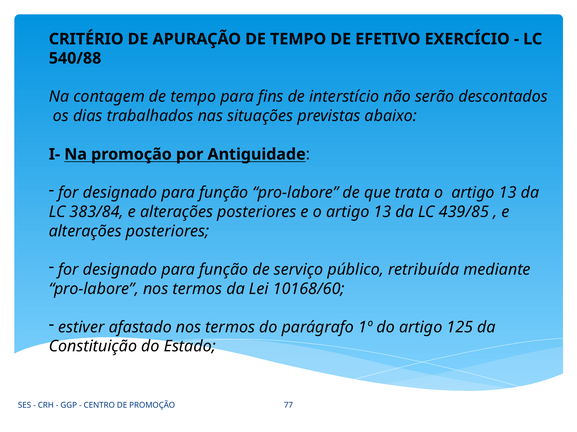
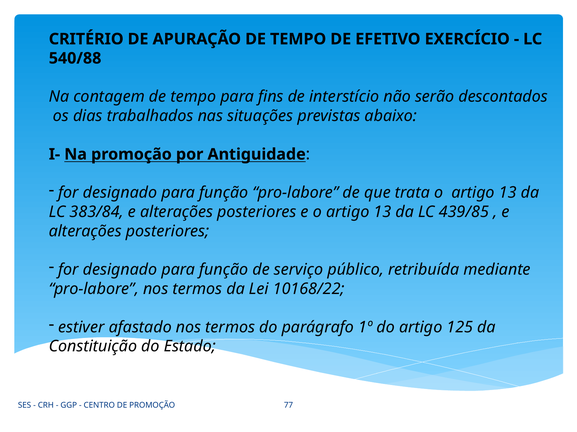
10168/60: 10168/60 -> 10168/22
